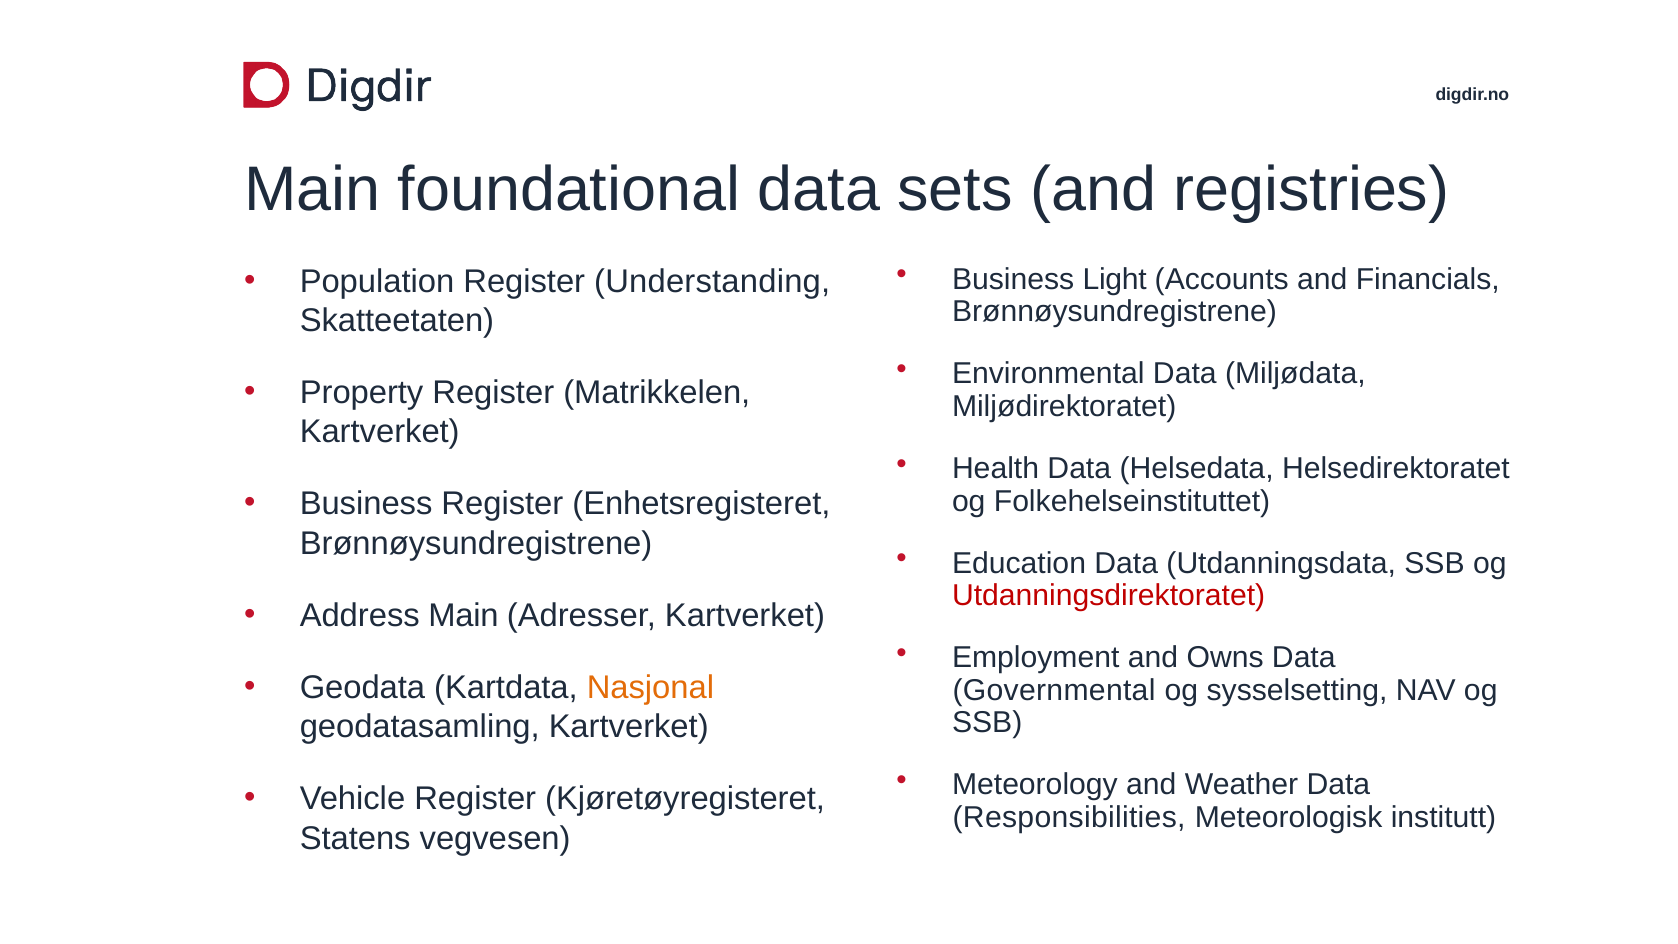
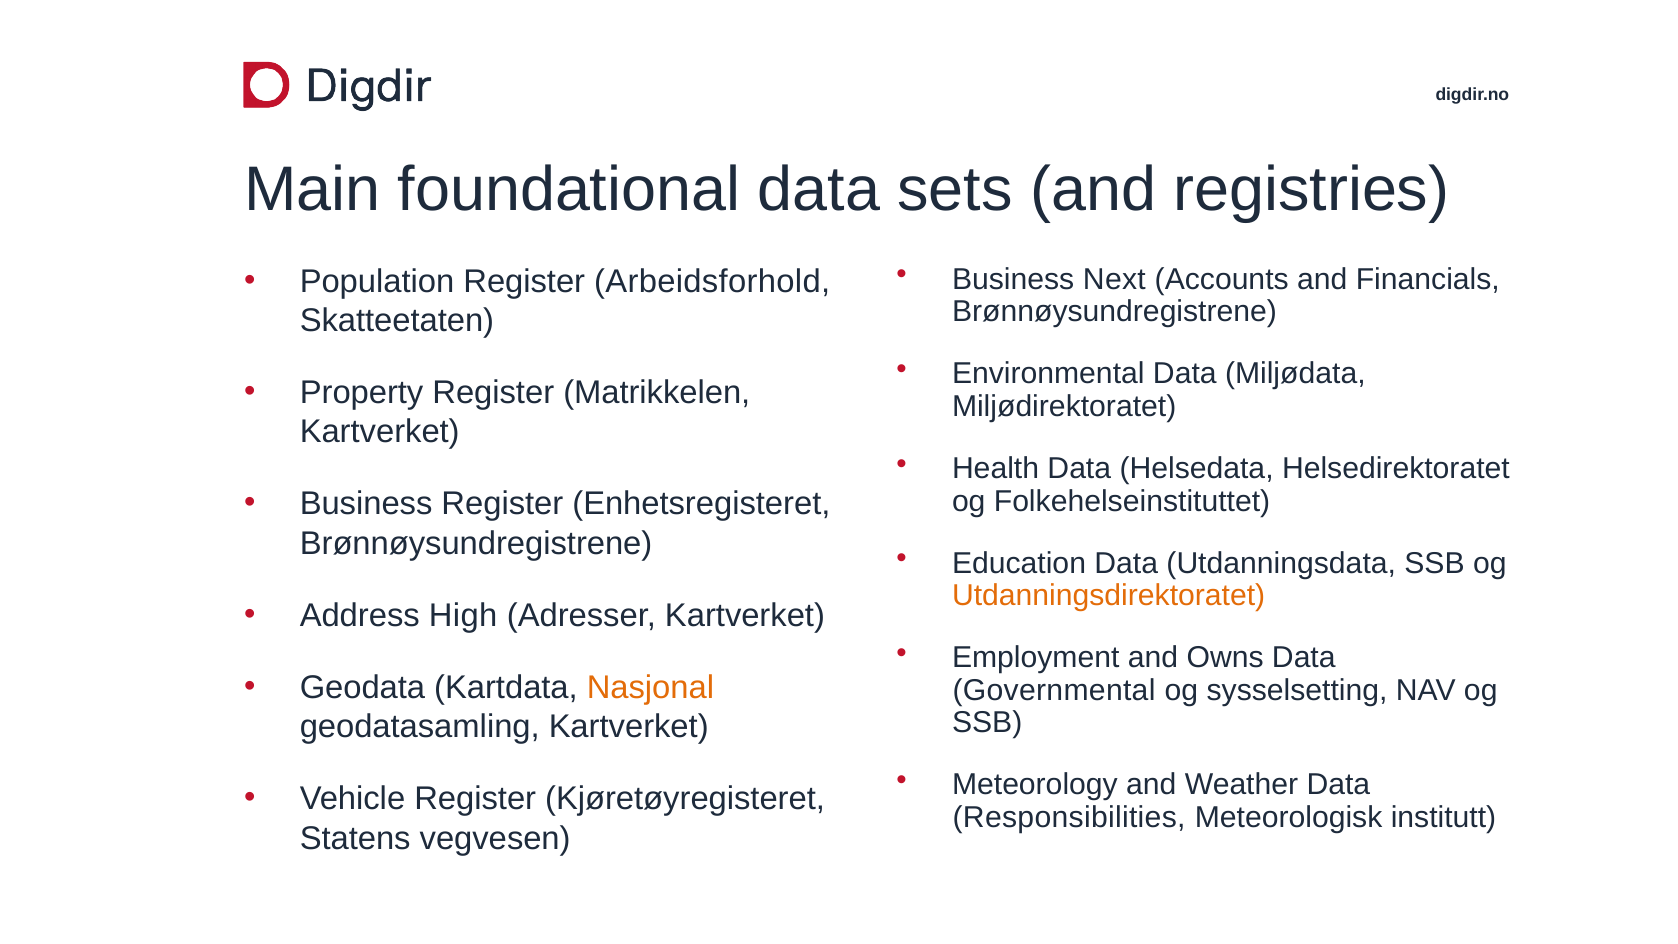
Light: Light -> Next
Understanding: Understanding -> Arbeidsforhold
Utdanningsdirektoratet colour: red -> orange
Address Main: Main -> High
